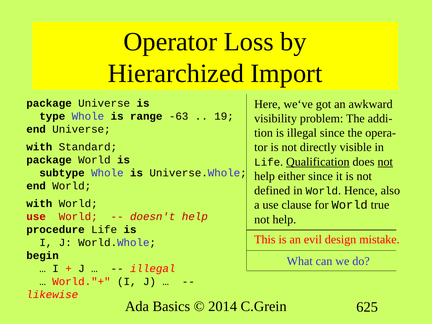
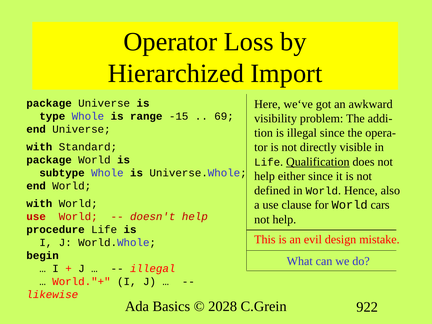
-63: -63 -> -15
19: 19 -> 69
not at (385, 162) underline: present -> none
true: true -> cars
2014: 2014 -> 2028
625: 625 -> 922
